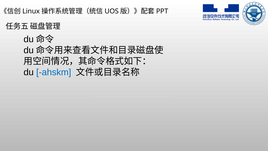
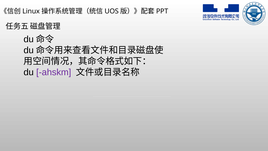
ahskm colour: blue -> purple
